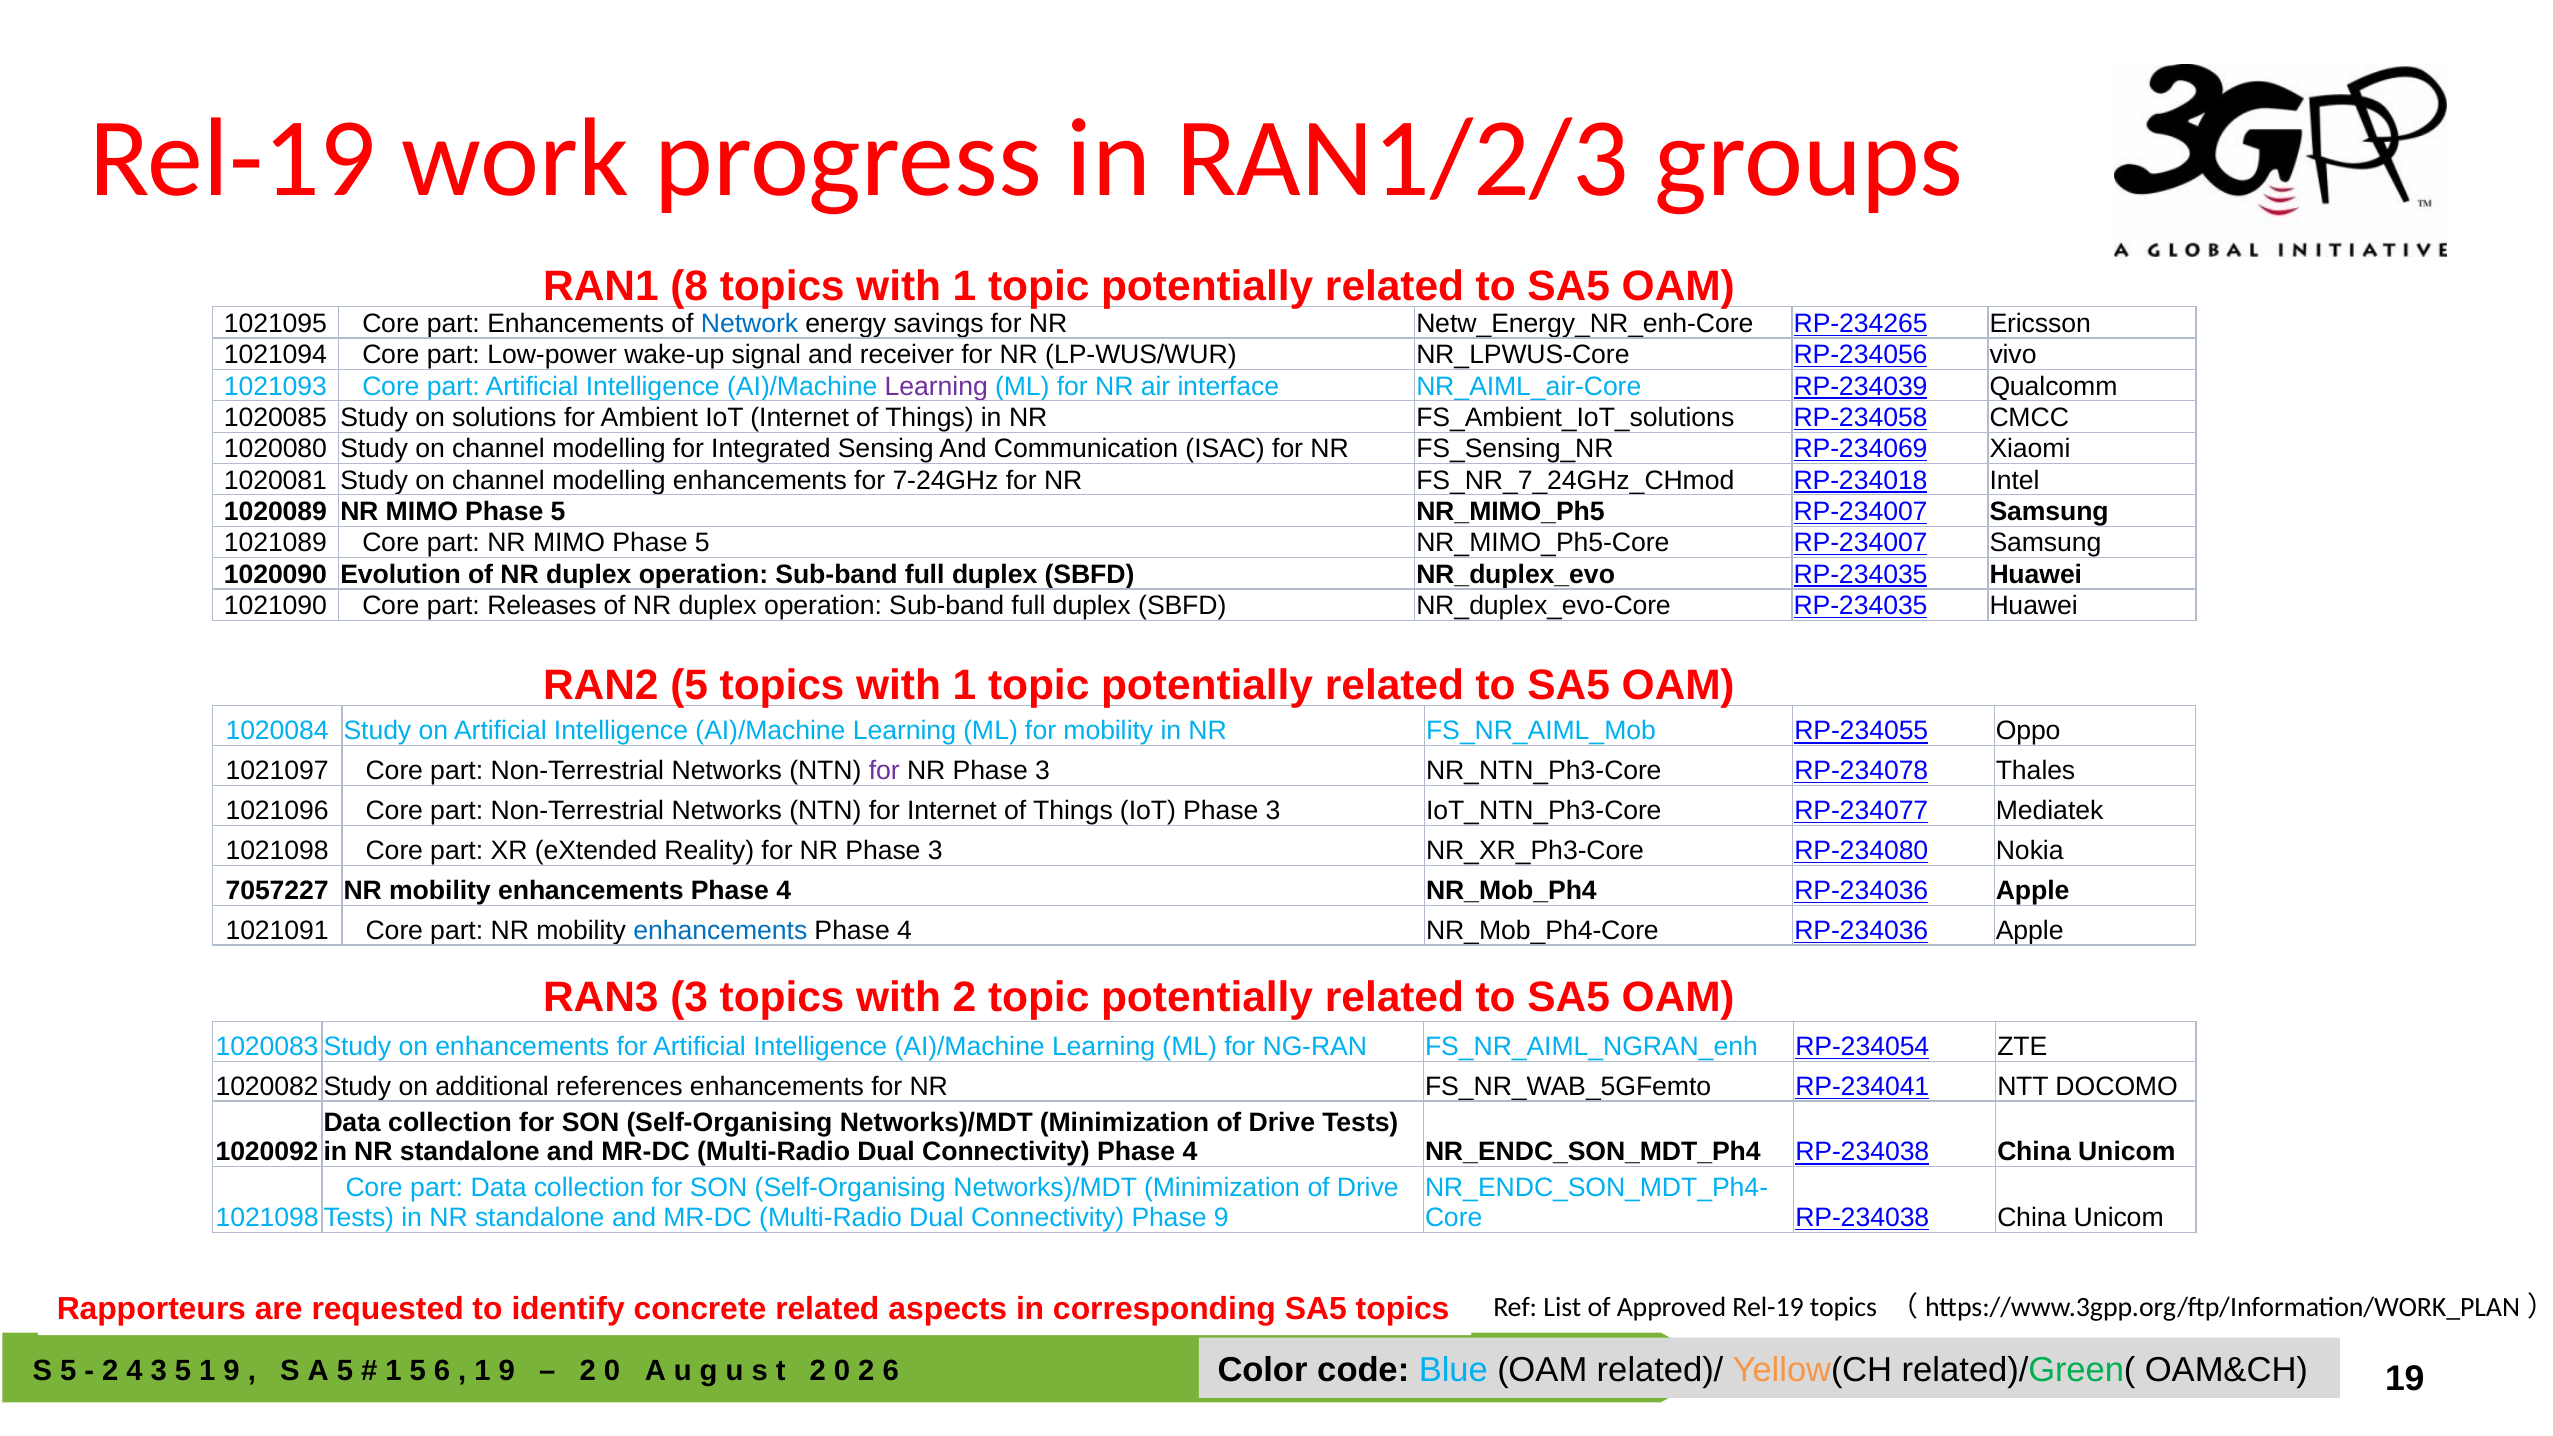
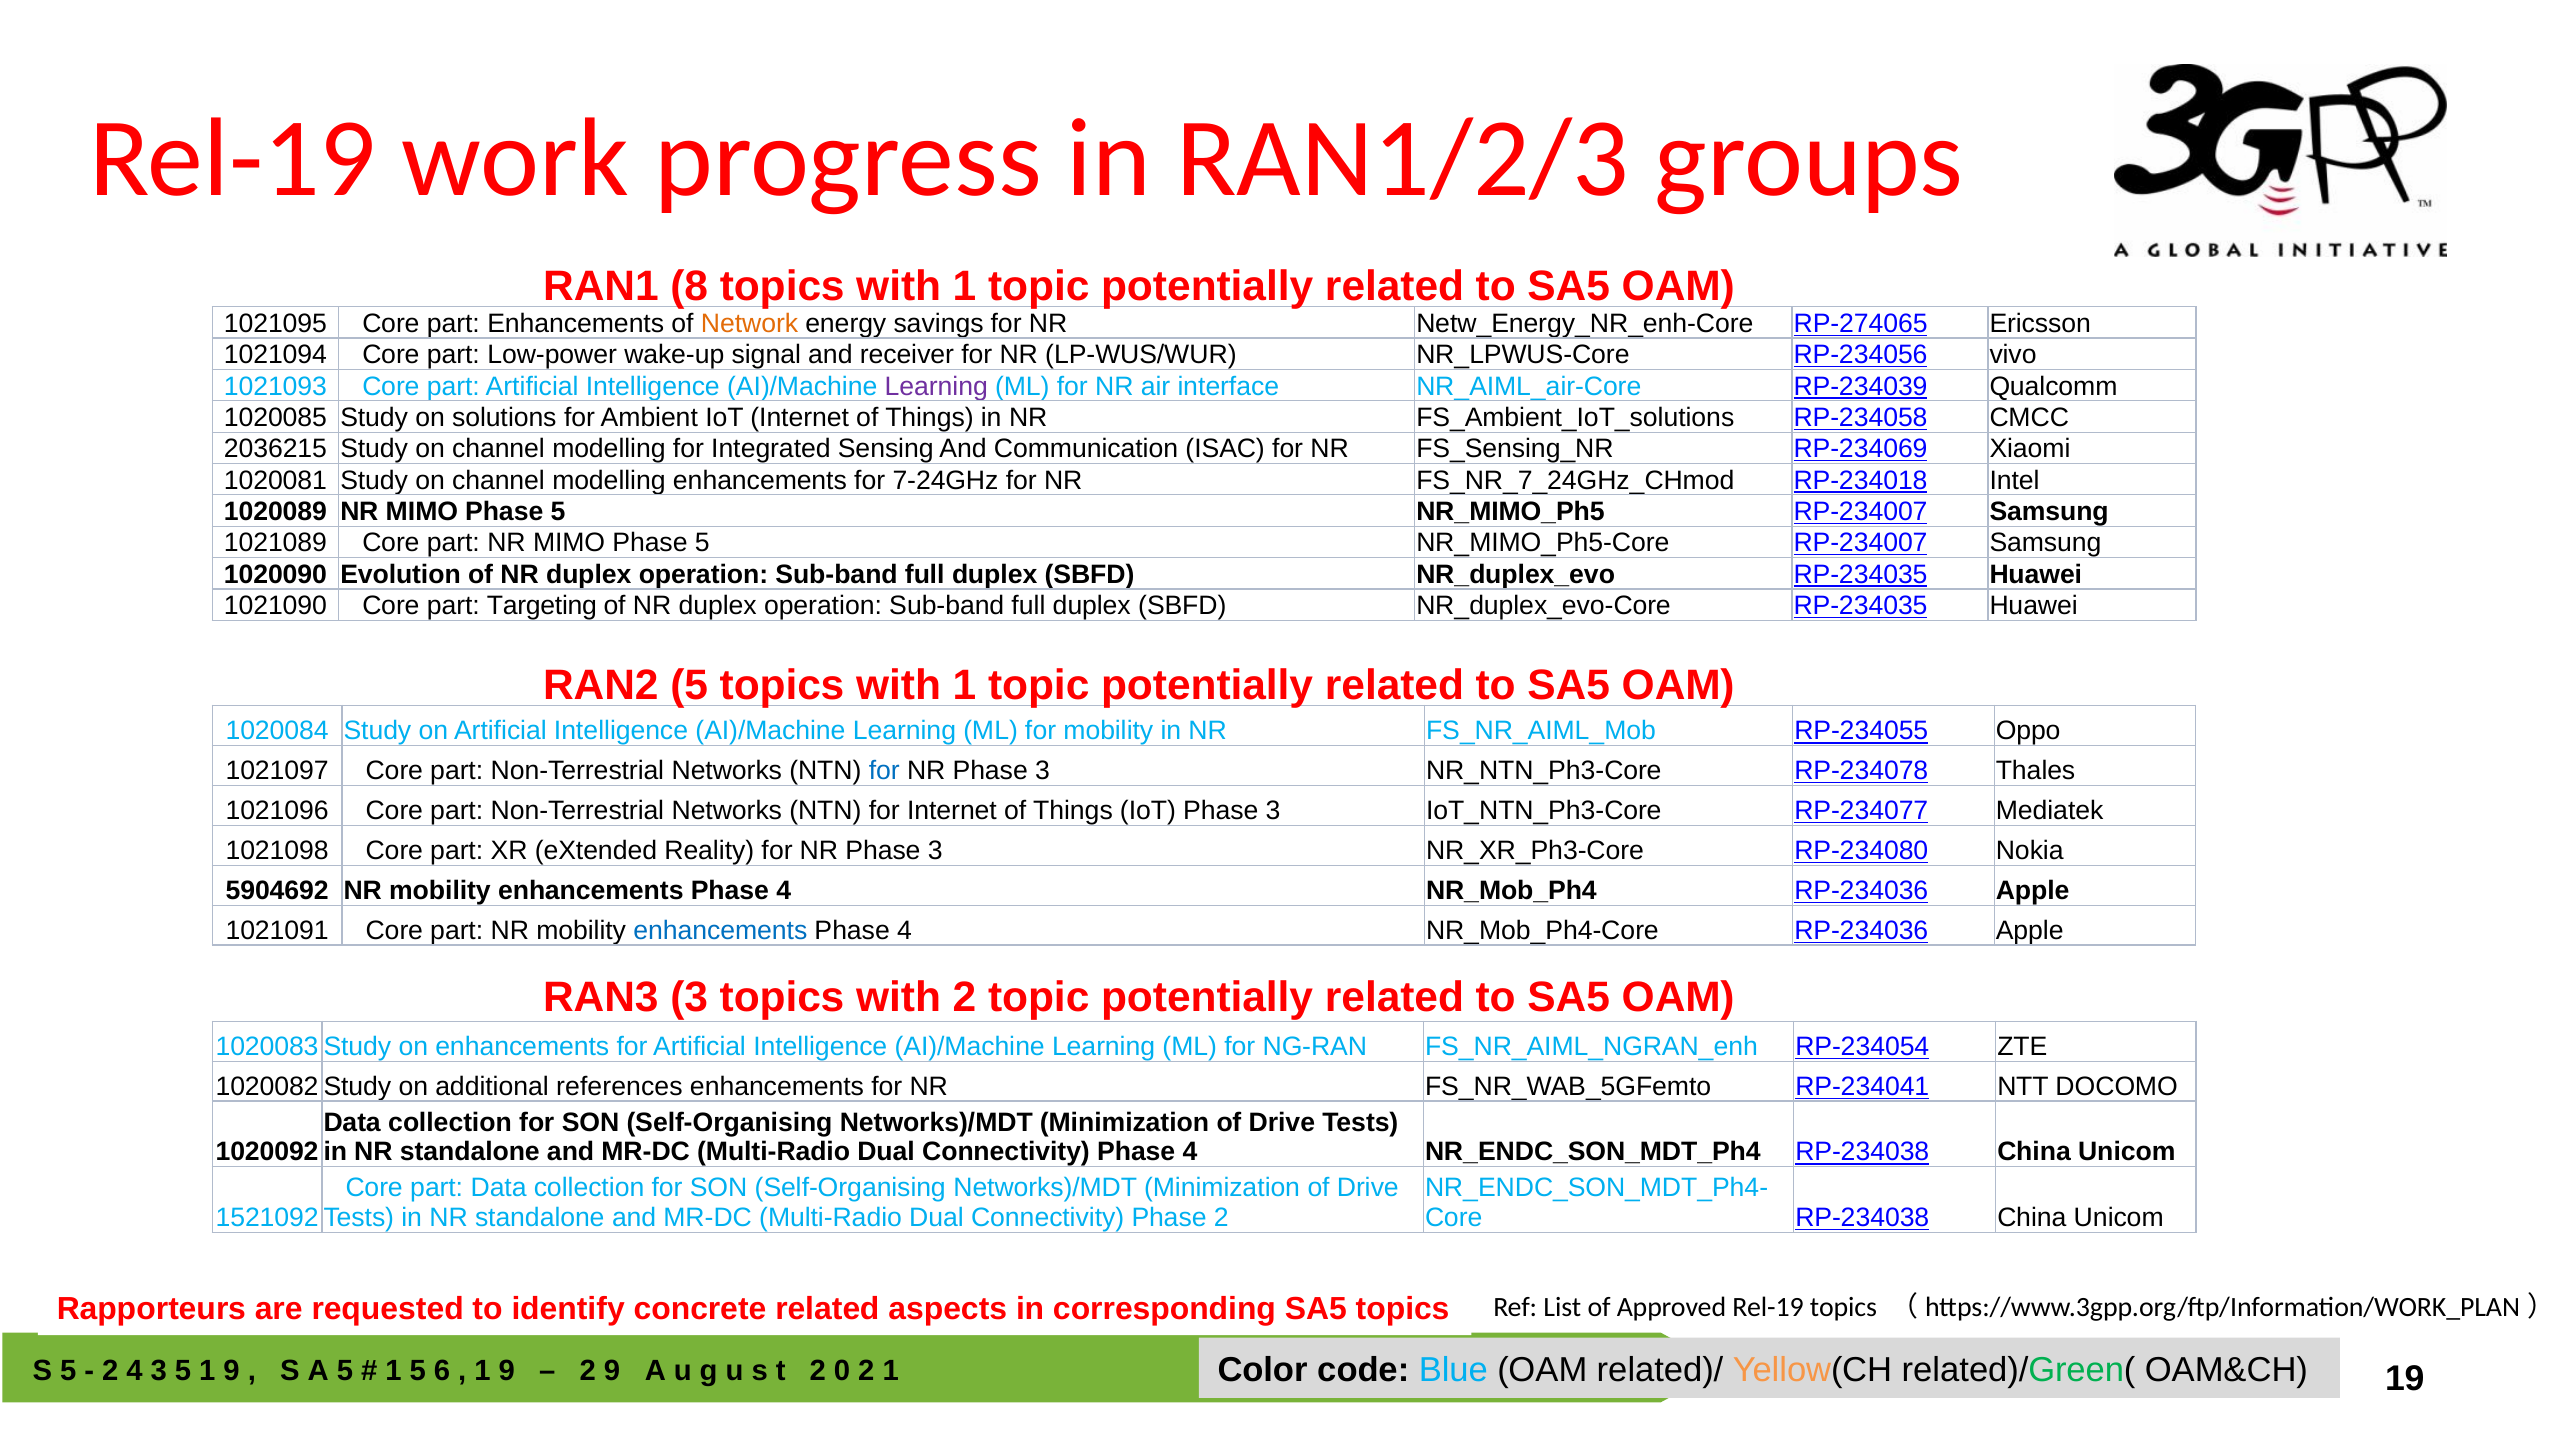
Network colour: blue -> orange
RP-234265: RP-234265 -> RP-274065
1020080: 1020080 -> 2036215
Releases: Releases -> Targeting
for at (884, 771) colour: purple -> blue
7057227: 7057227 -> 5904692
1021098 at (267, 1218): 1021098 -> 1521092
Phase 9: 9 -> 2
0 at (612, 1371): 0 -> 9
2 6: 6 -> 1
